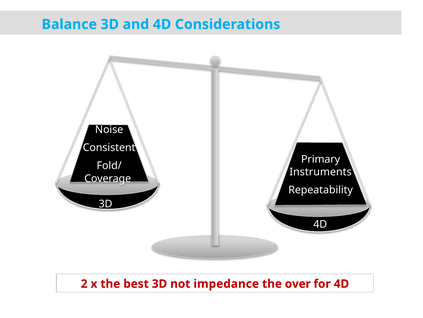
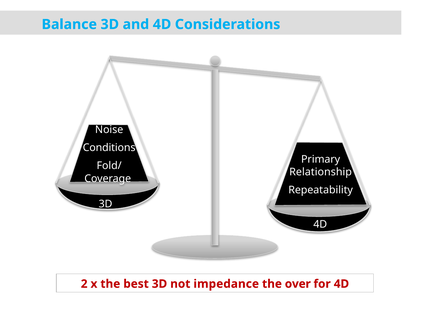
Consistent: Consistent -> Conditions
Instruments: Instruments -> Relationship
